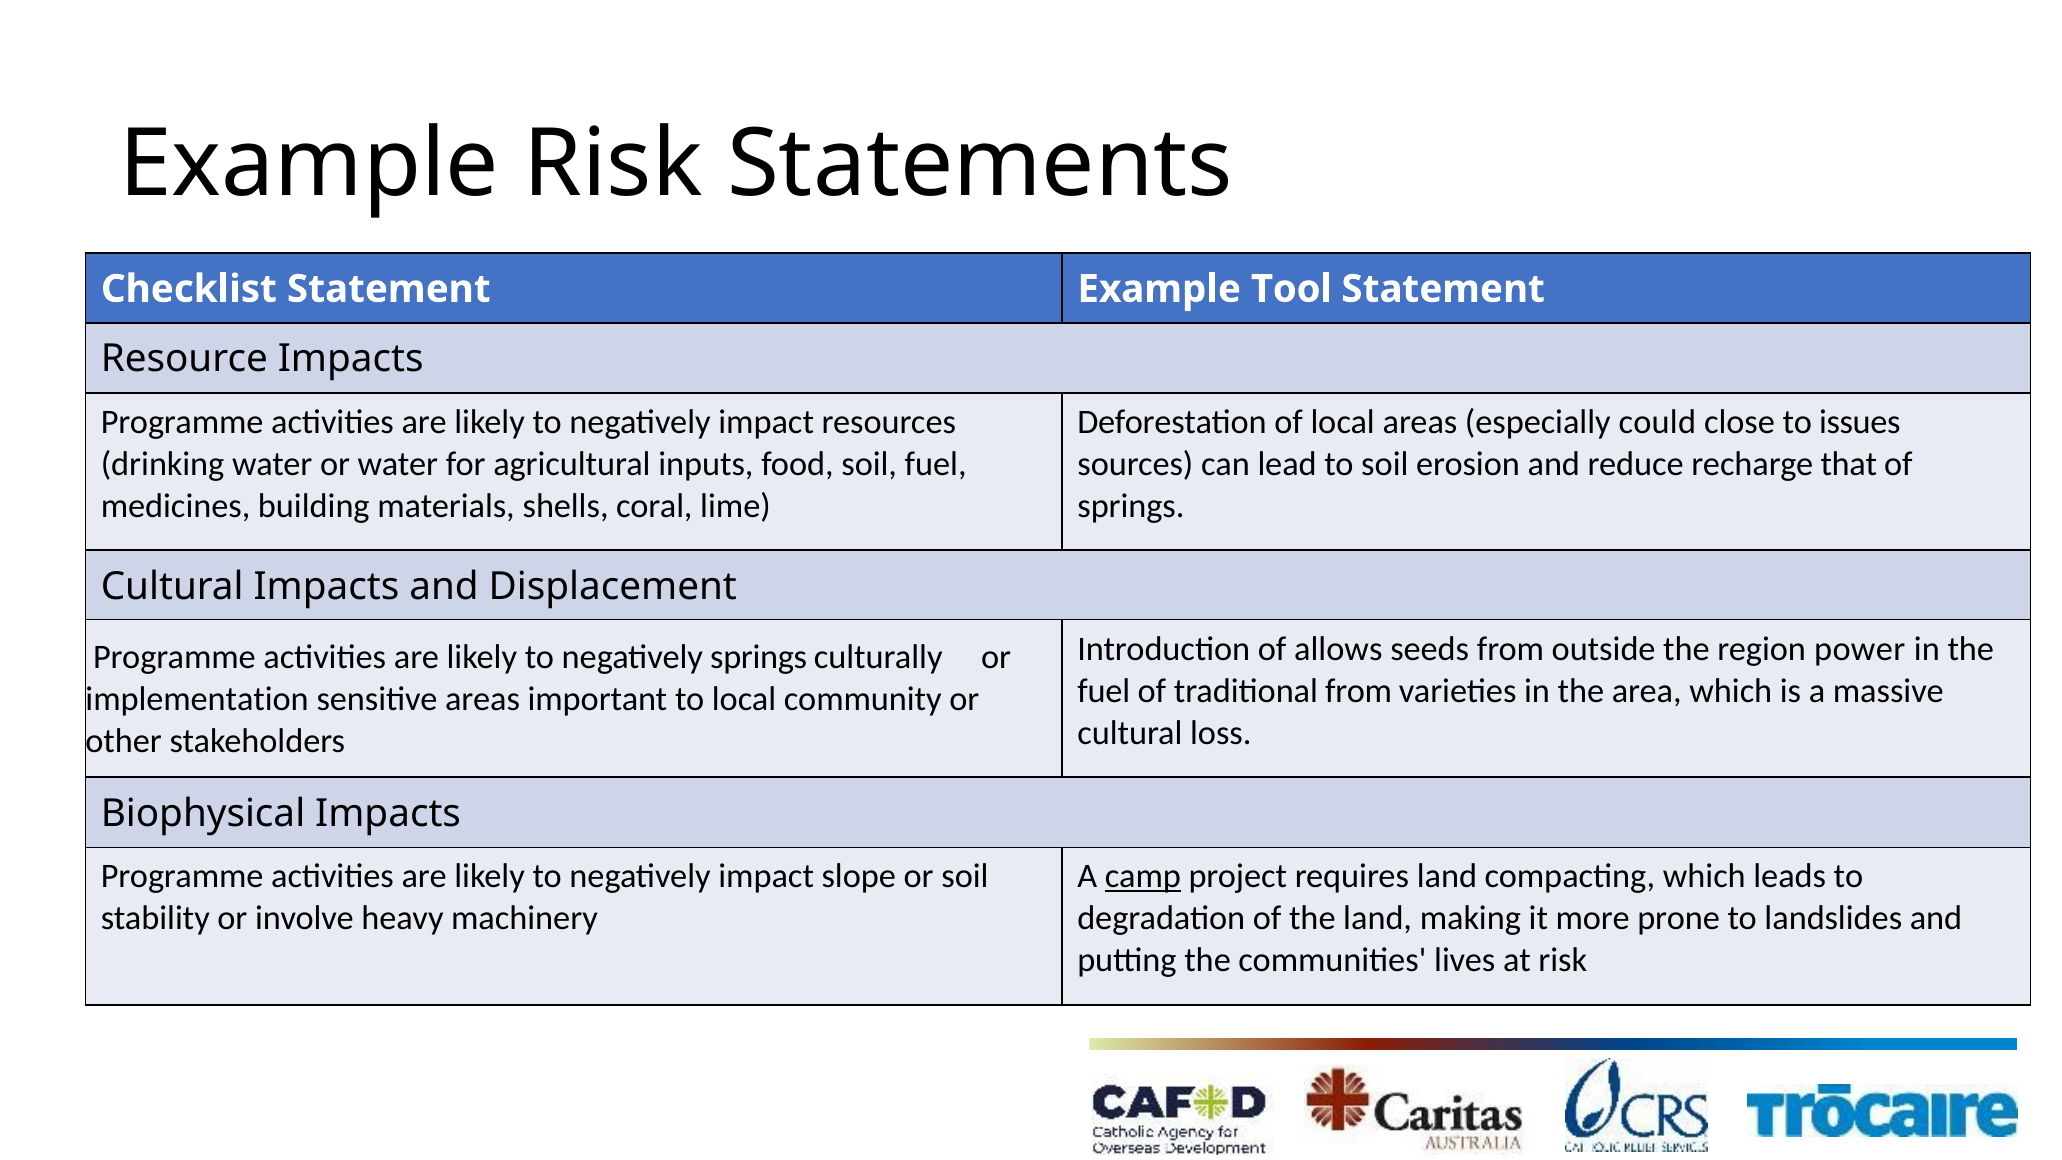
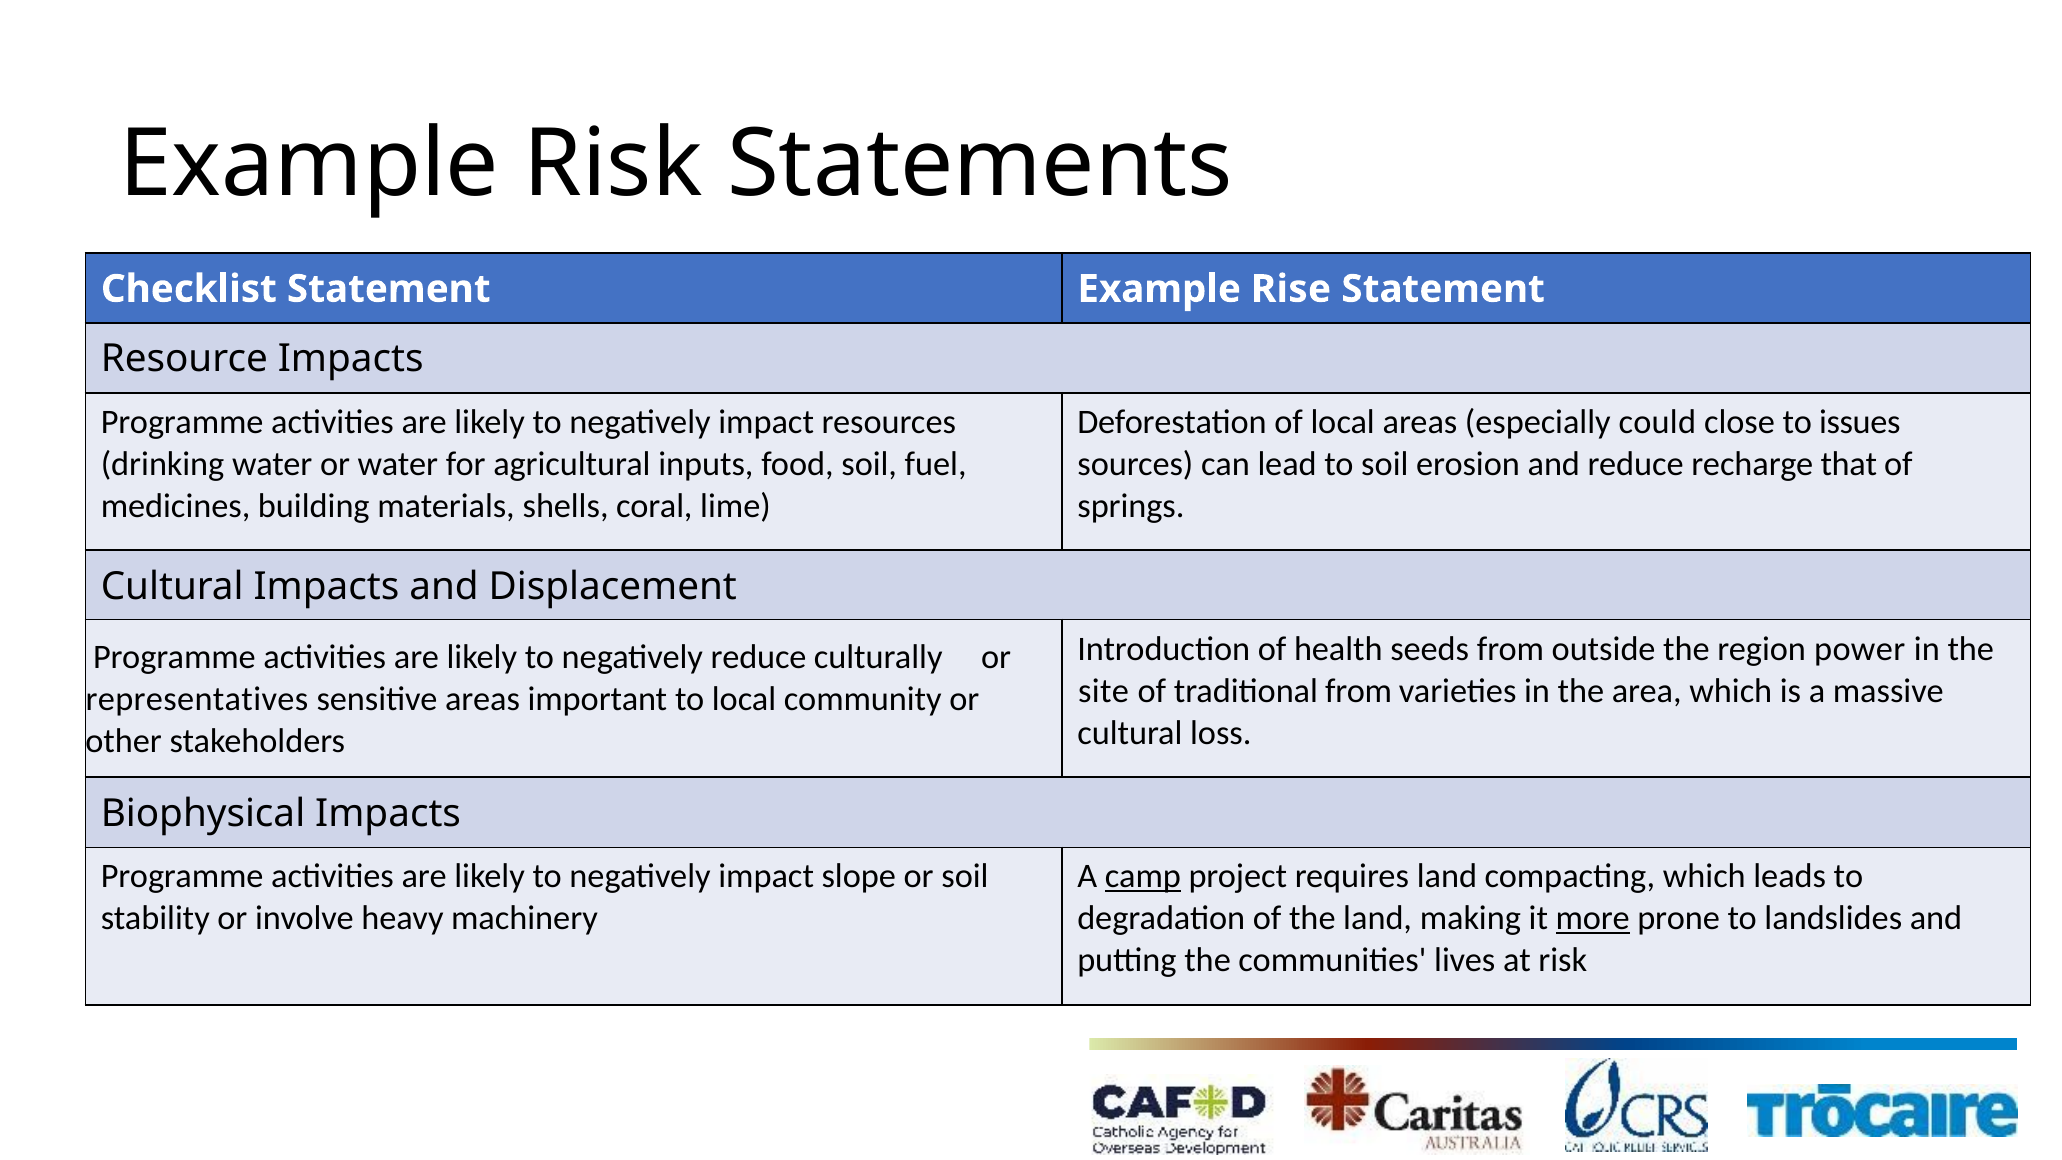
Tool: Tool -> Rise
allows: allows -> health
negatively springs: springs -> reduce
fuel at (1104, 691): fuel -> site
implementation: implementation -> representatives
more underline: none -> present
